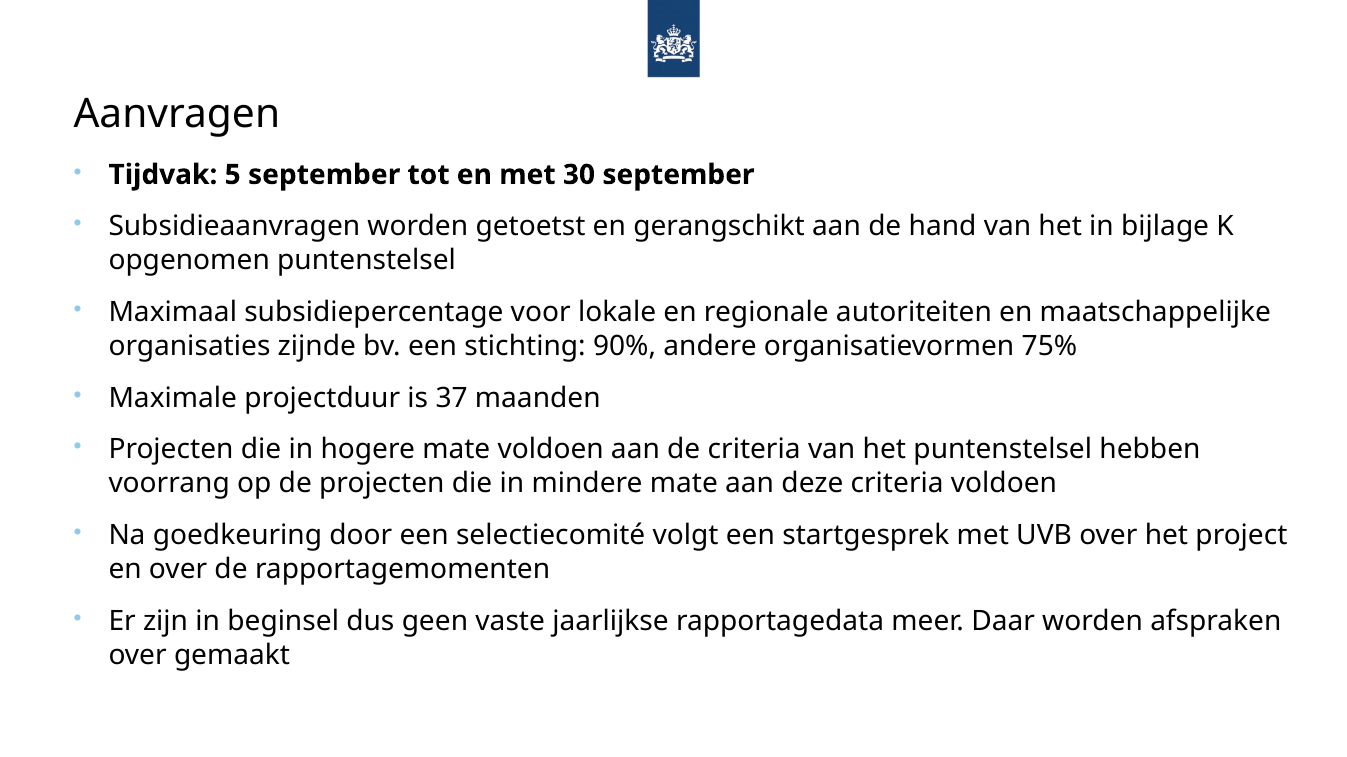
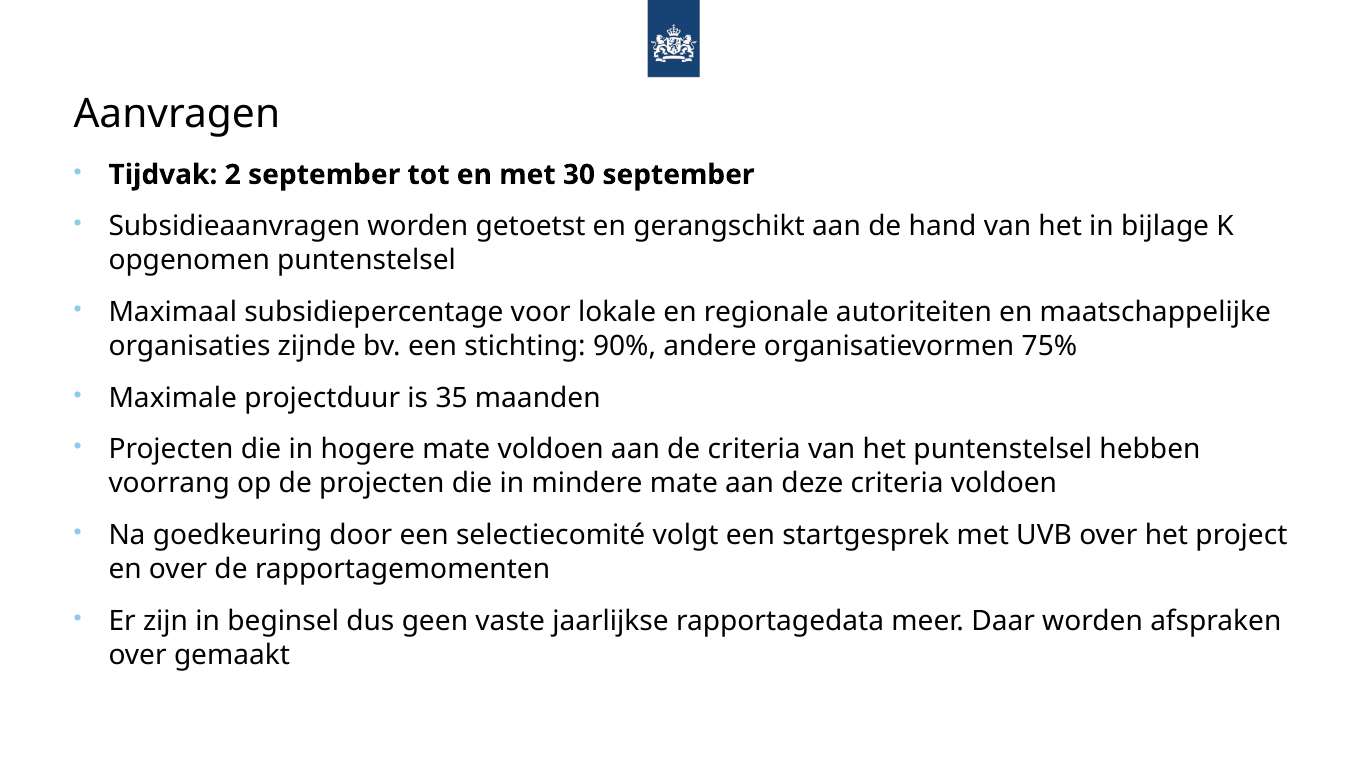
5: 5 -> 2
37: 37 -> 35
